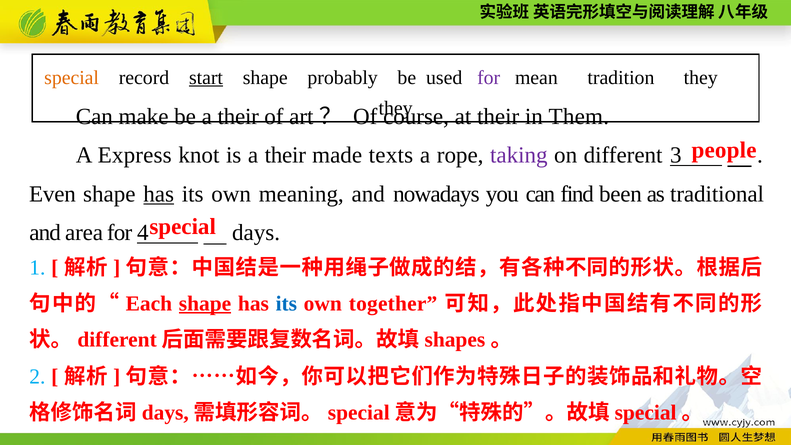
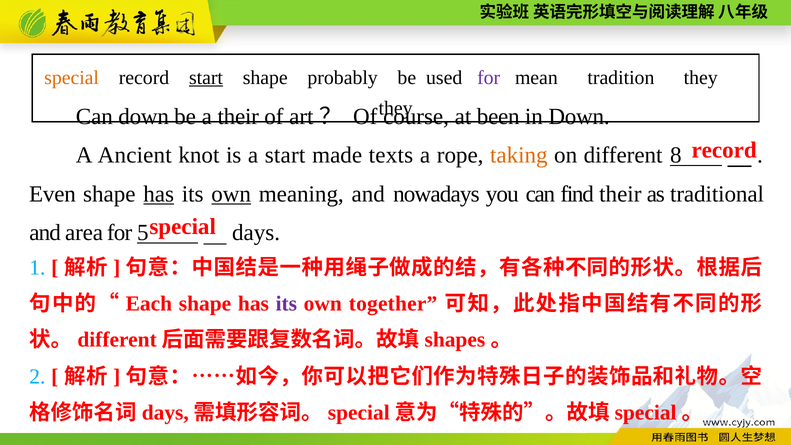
Can make: make -> down
at their: their -> been
in Them: Them -> Down
people at (724, 150): people -> record
Express: Express -> Ancient
is a their: their -> start
taking colour: purple -> orange
3: 3 -> 8
own at (231, 194) underline: none -> present
find been: been -> their
4: 4 -> 5
shape at (205, 304) underline: present -> none
its at (286, 304) colour: blue -> purple
